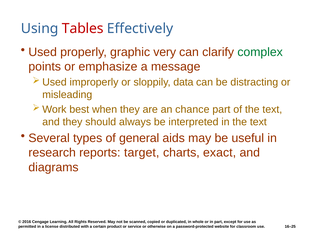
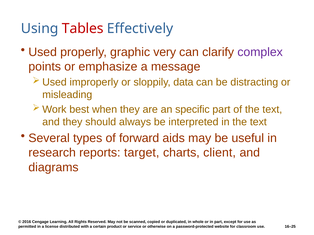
complex colour: green -> purple
chance: chance -> specific
general: general -> forward
exact: exact -> client
